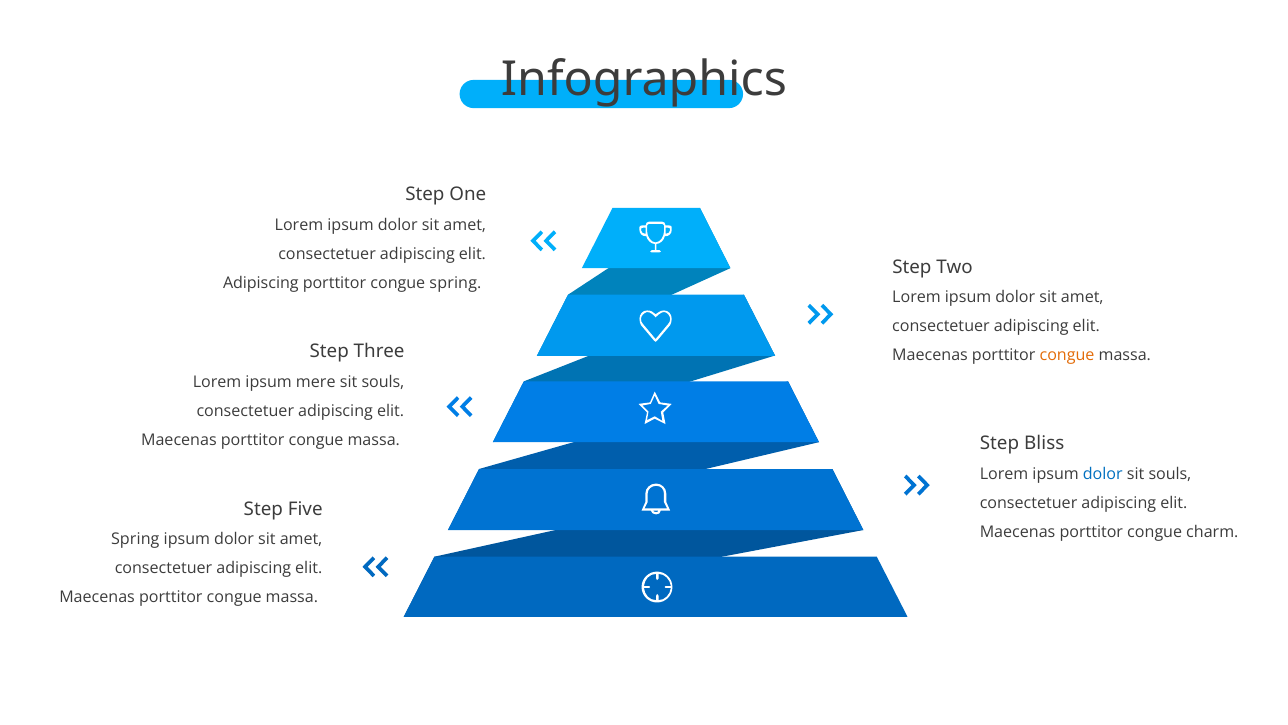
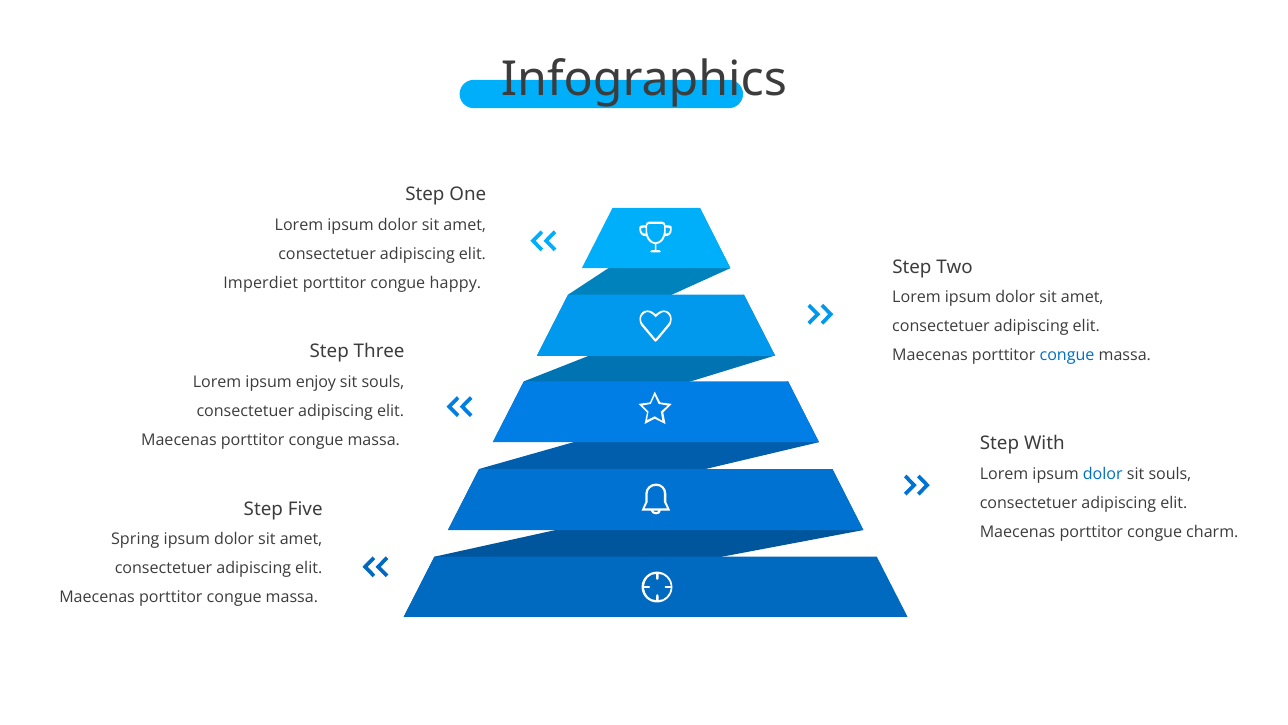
Adipiscing at (261, 283): Adipiscing -> Imperdiet
congue spring: spring -> happy
congue at (1067, 355) colour: orange -> blue
mere: mere -> enjoy
Bliss: Bliss -> With
